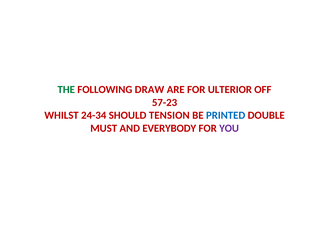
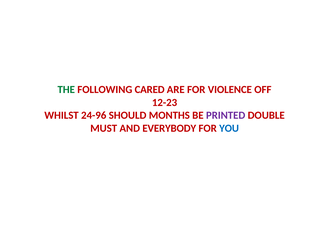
DRAW: DRAW -> CARED
ULTERIOR: ULTERIOR -> VIOLENCE
57-23: 57-23 -> 12-23
24-34: 24-34 -> 24-96
TENSION: TENSION -> MONTHS
PRINTED colour: blue -> purple
YOU colour: purple -> blue
